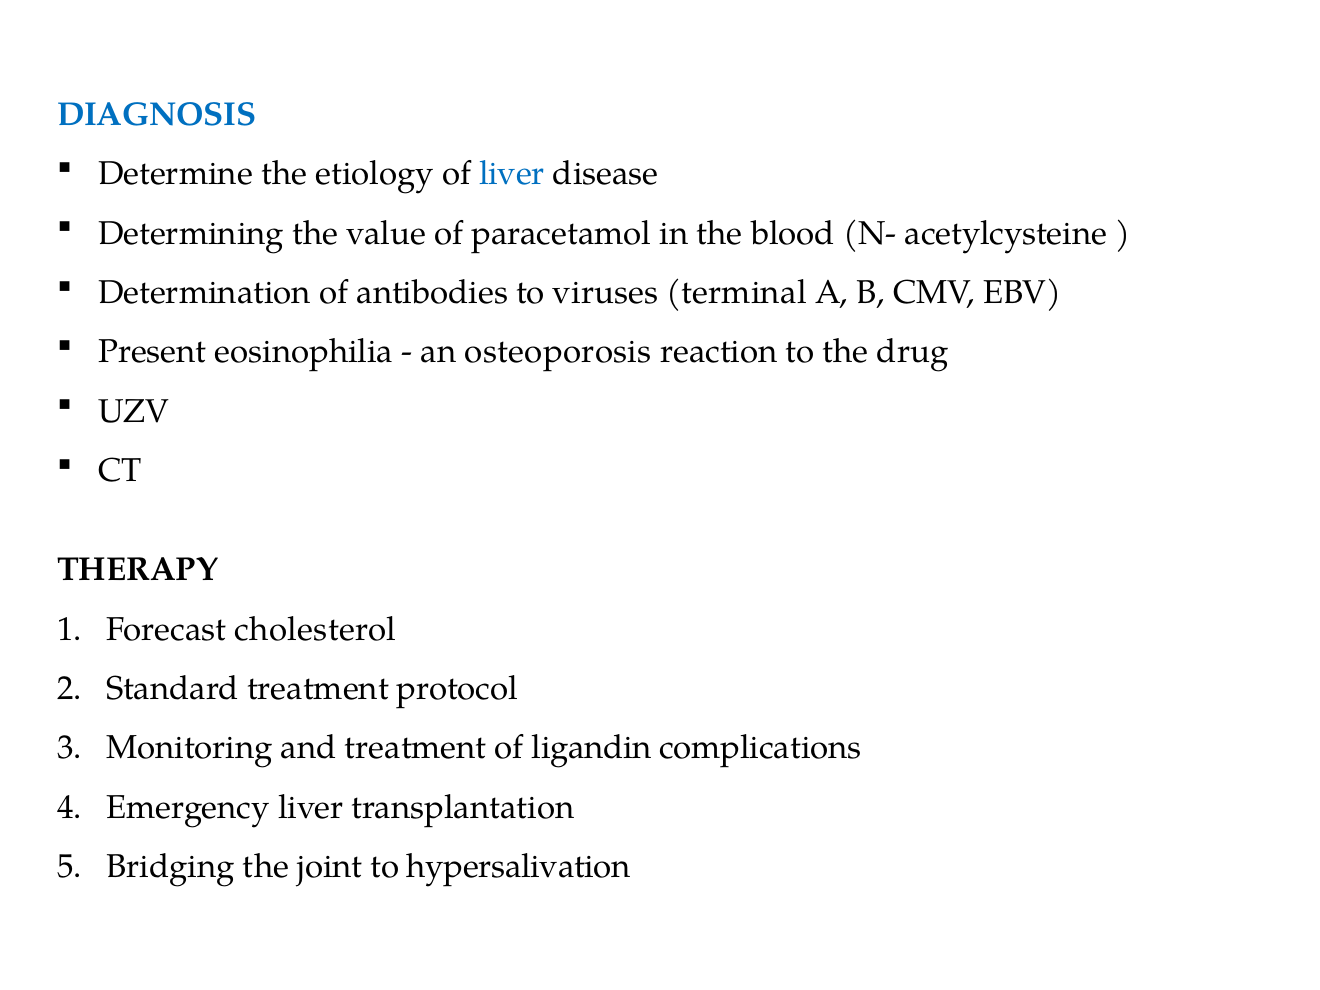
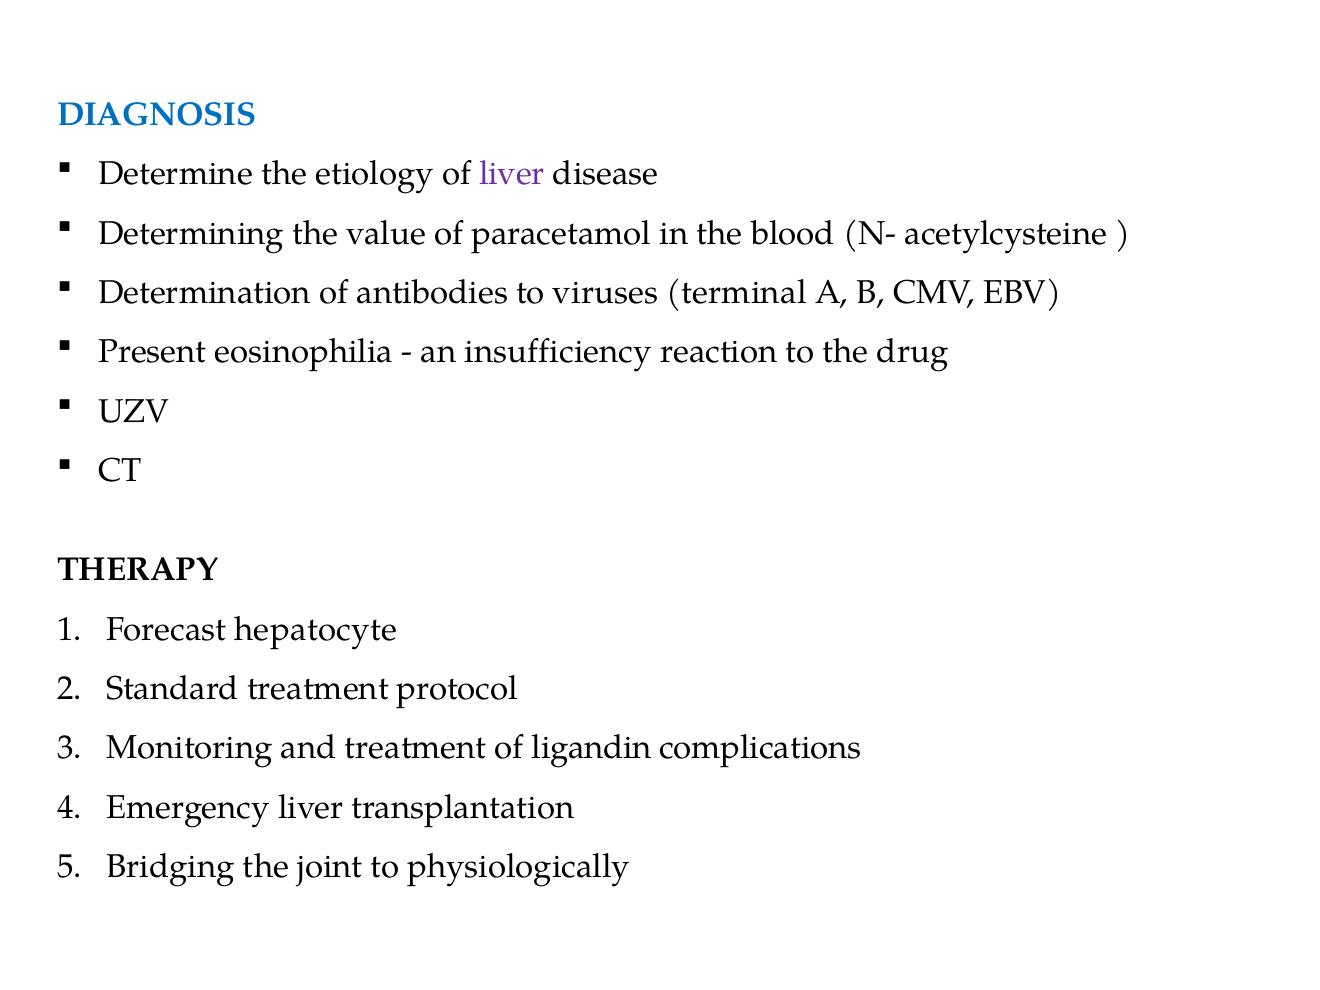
liver at (512, 174) colour: blue -> purple
osteoporosis: osteoporosis -> insufficiency
cholesterol: cholesterol -> hepatocyte
hypersalivation: hypersalivation -> physiologically
